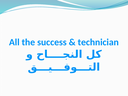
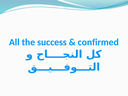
technician: technician -> confirmed
